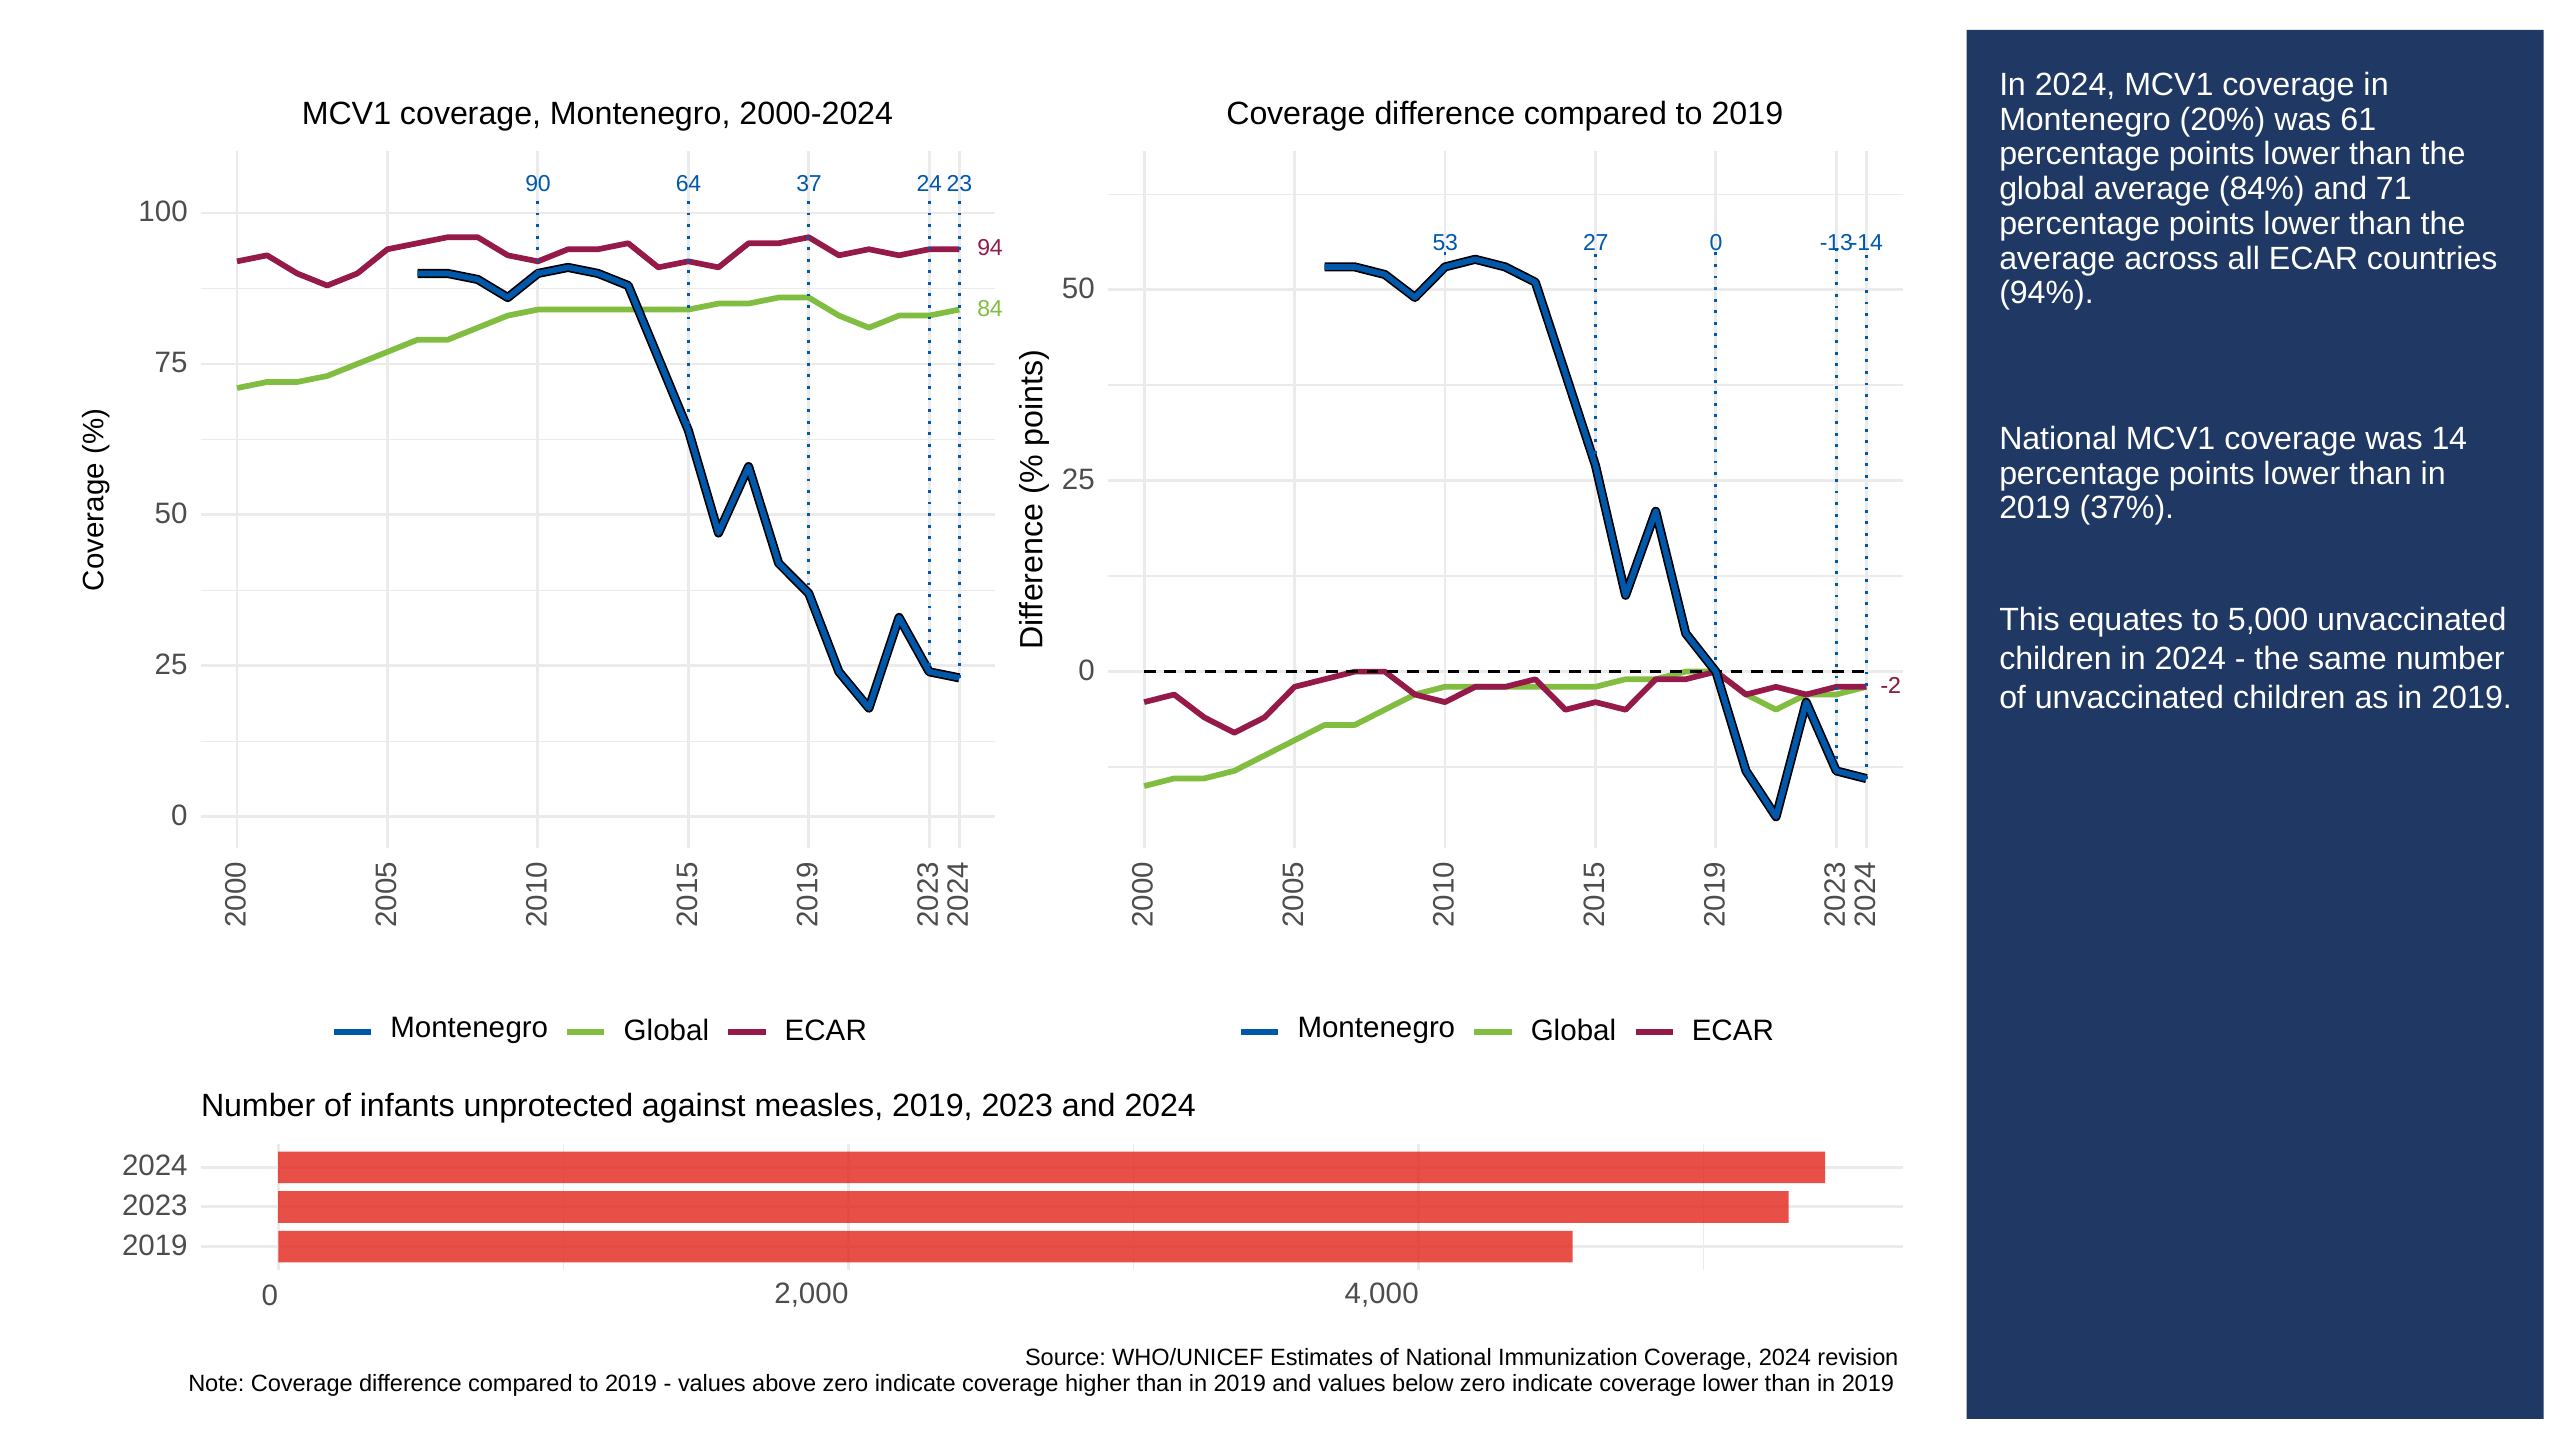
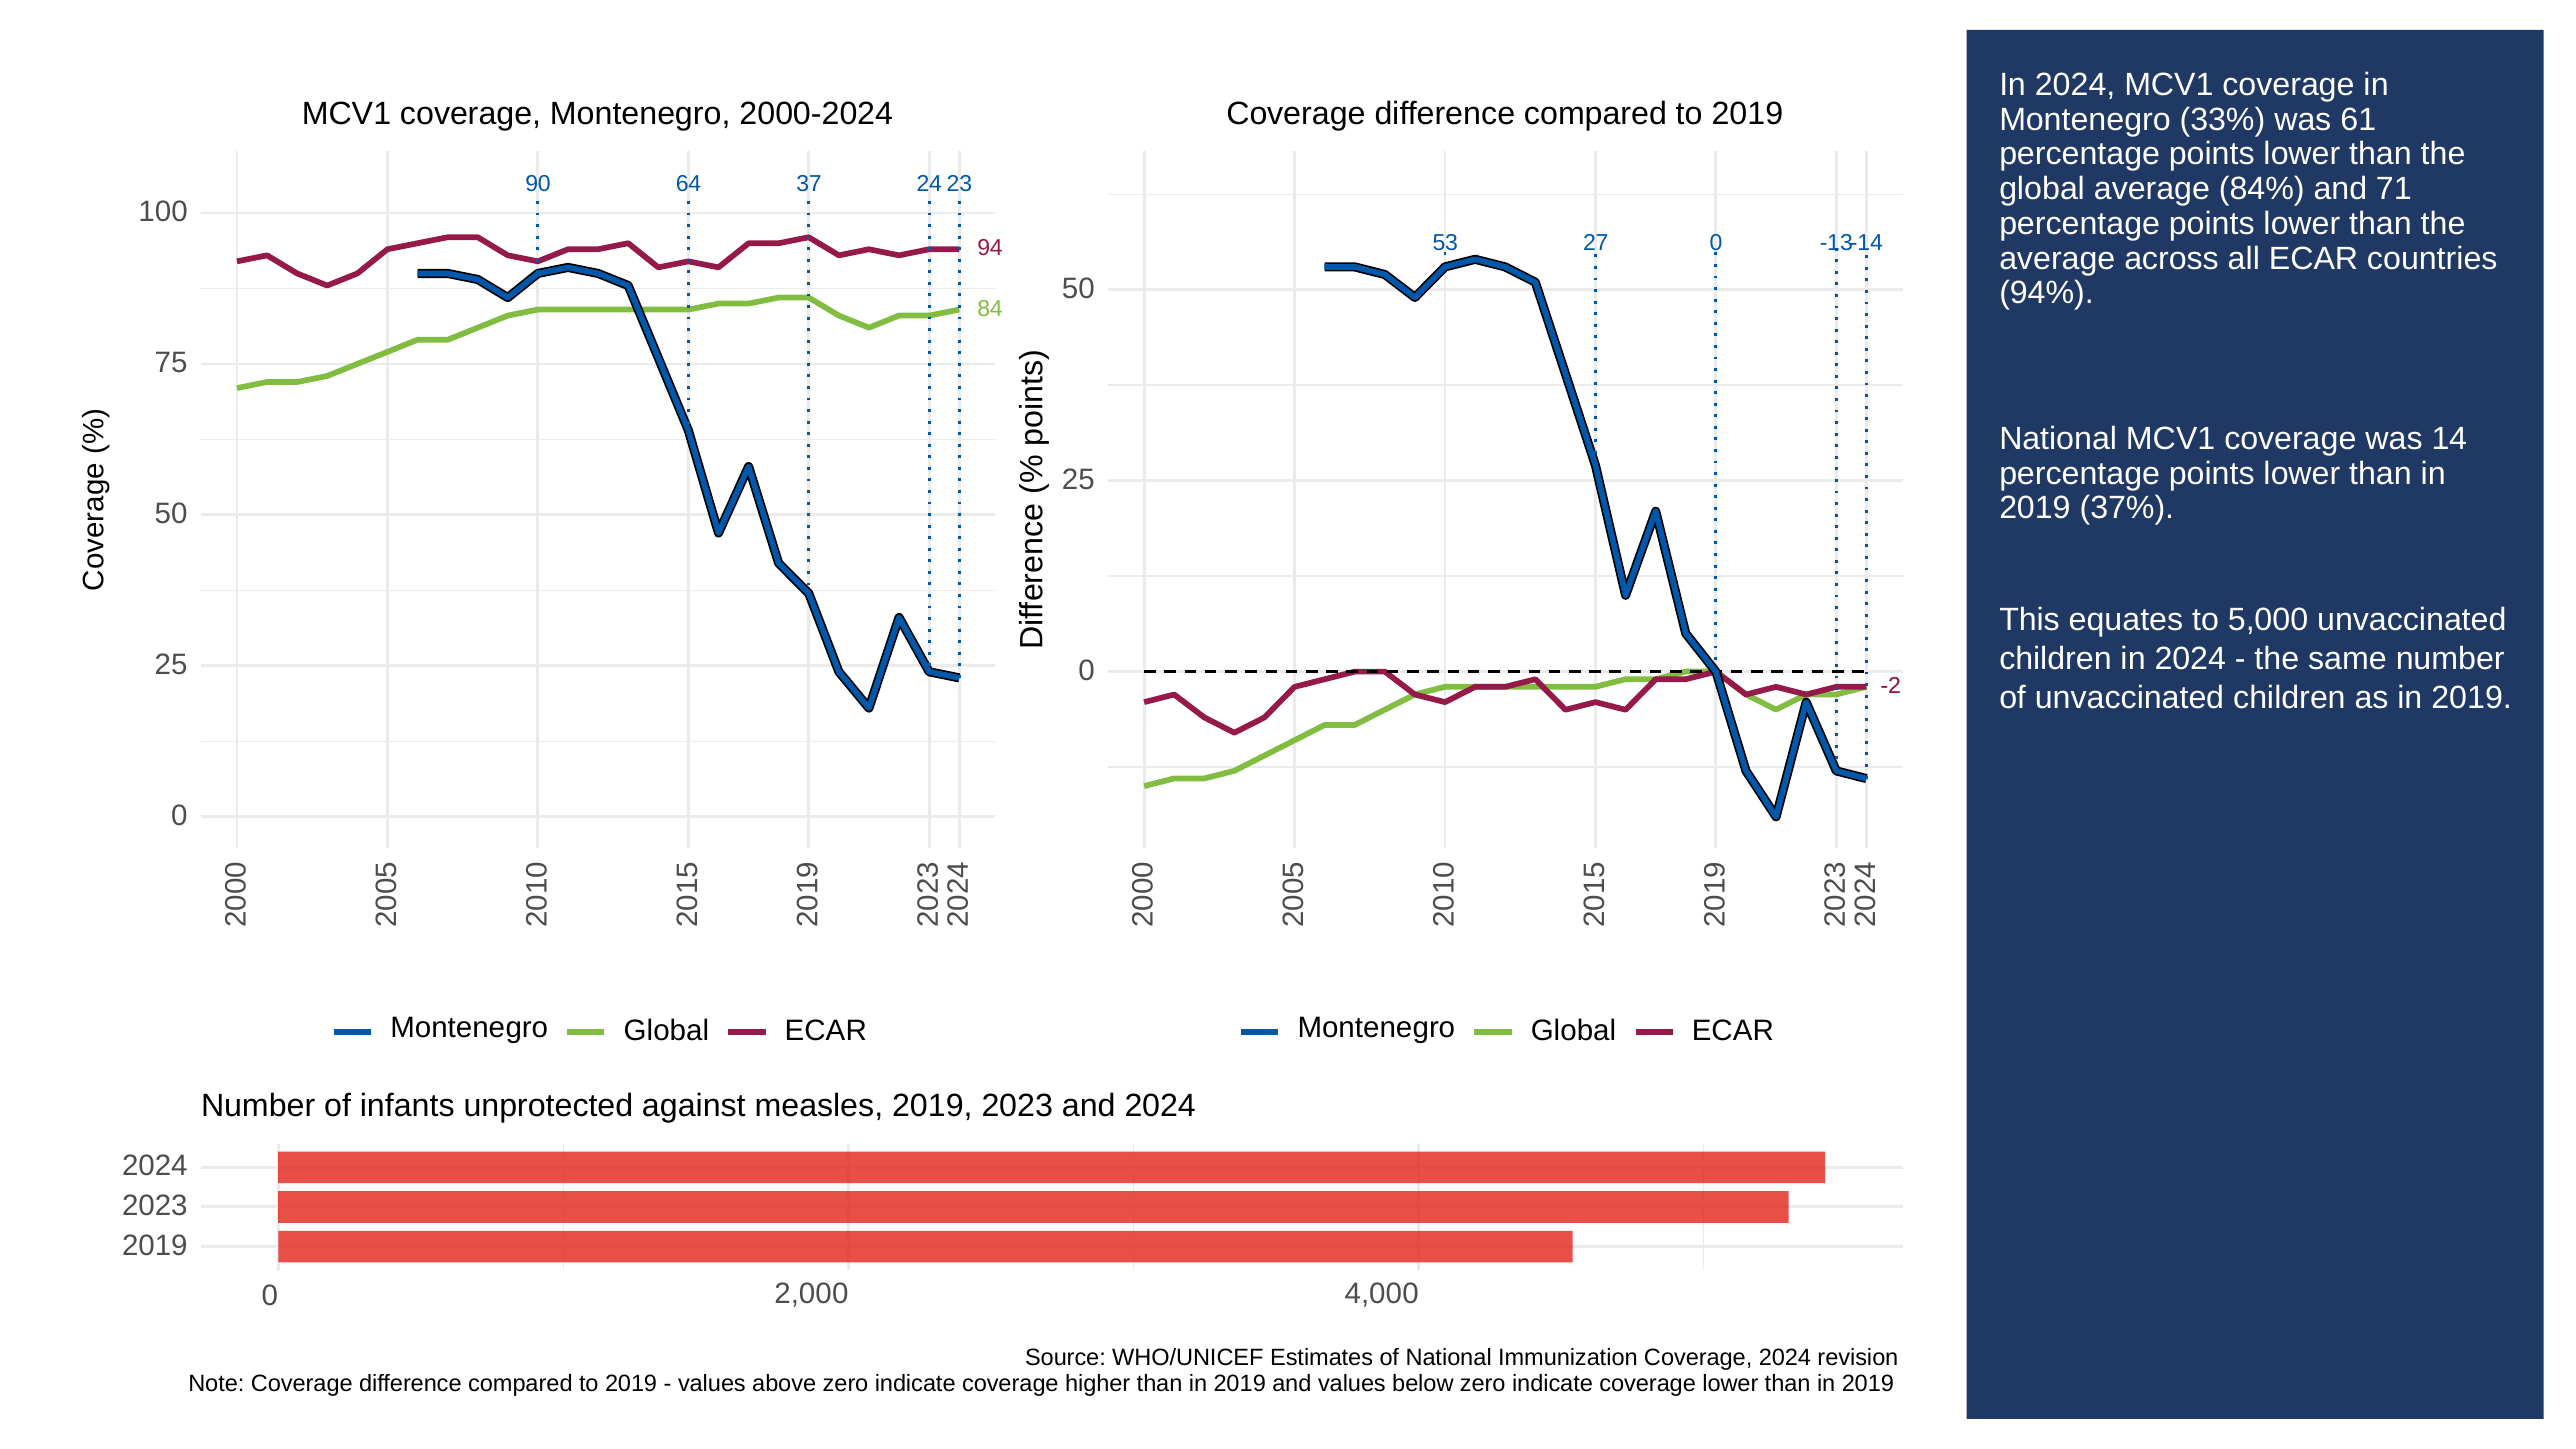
20%: 20% -> 33%
